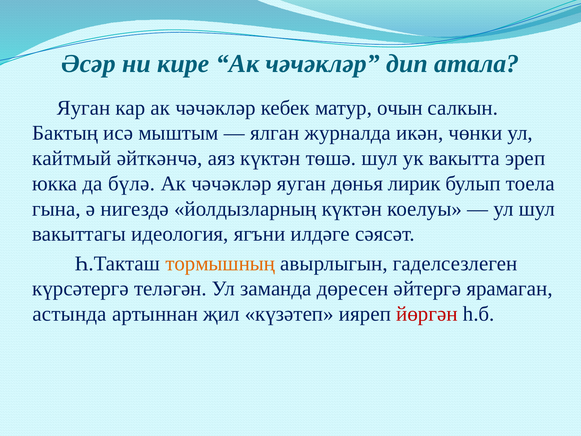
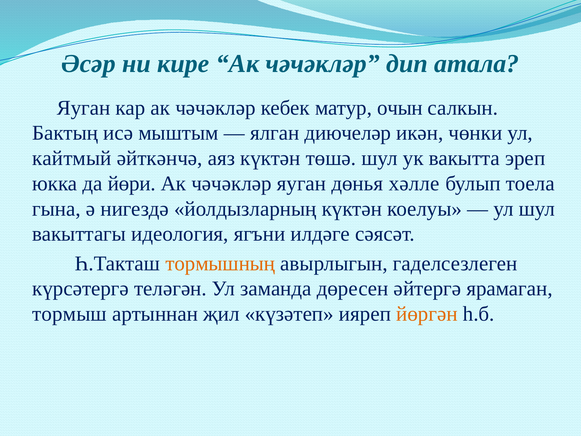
журналда: журналда -> диючеләр
бүлә: бүлә -> йөри
лирик: лирик -> хәлле
астында: астында -> тормыш
йөргән colour: red -> orange
